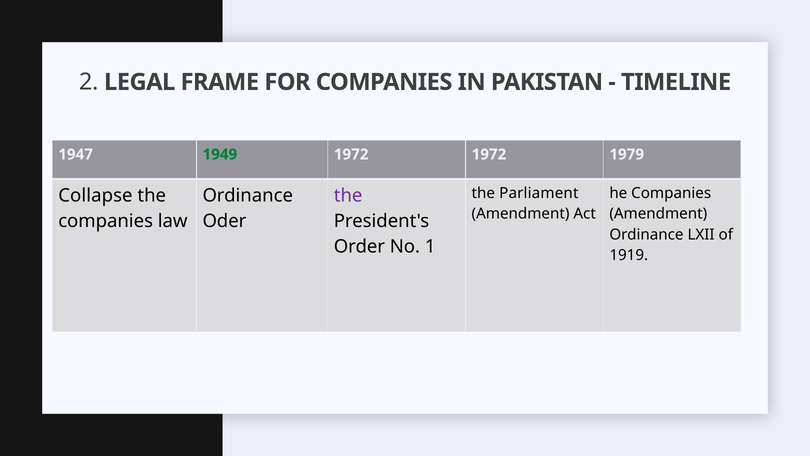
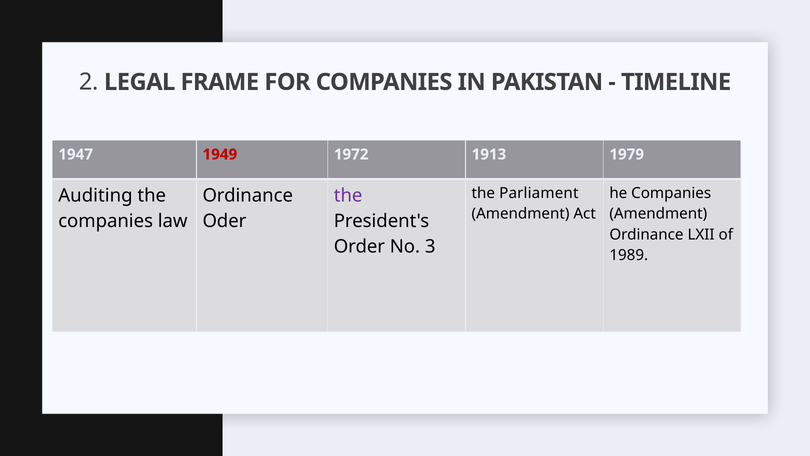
1949 colour: green -> red
1972 1972: 1972 -> 1913
Collapse: Collapse -> Auditing
1: 1 -> 3
1919: 1919 -> 1989
